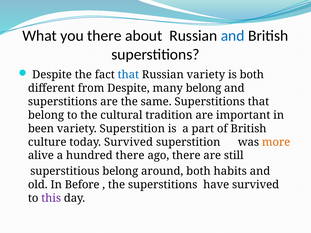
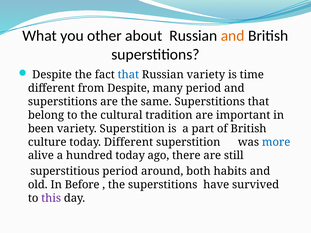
you there: there -> other
and at (233, 36) colour: blue -> orange
is both: both -> time
many belong: belong -> period
today Survived: Survived -> Different
more colour: orange -> blue
hundred there: there -> today
superstitious belong: belong -> period
